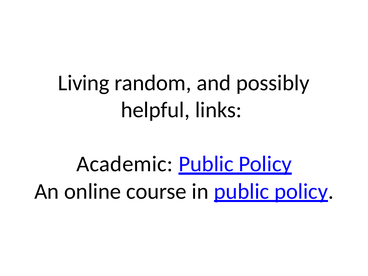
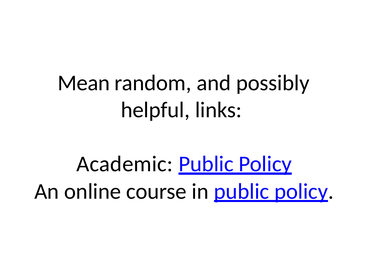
Living: Living -> Mean
